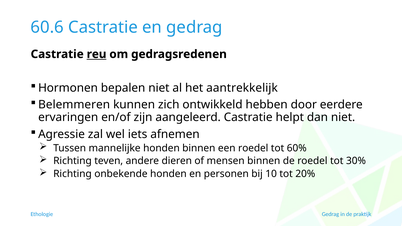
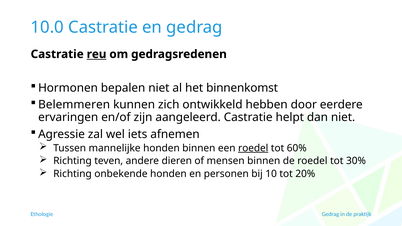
60.6: 60.6 -> 10.0
aantrekkelijk: aantrekkelijk -> binnenkomst
roedel at (253, 148) underline: none -> present
